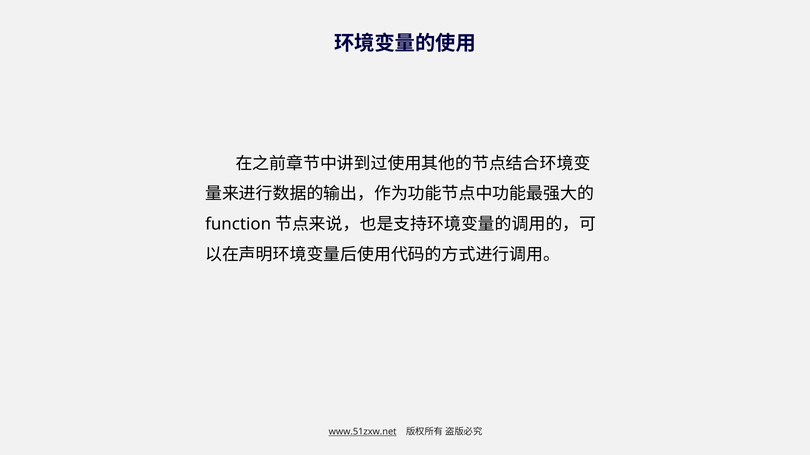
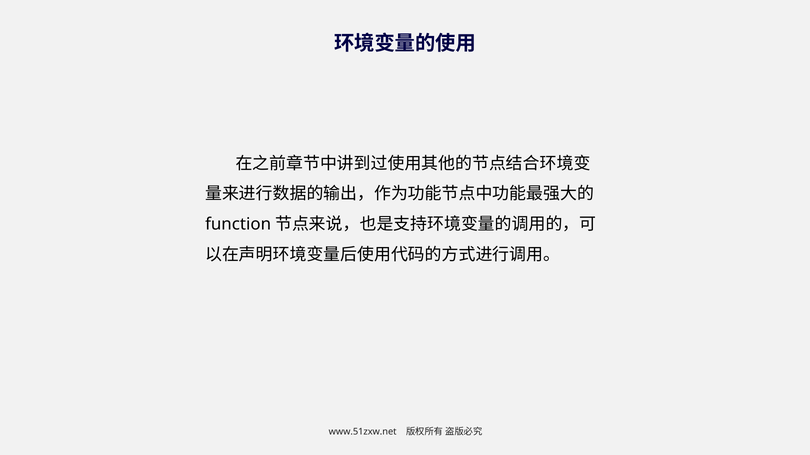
www.51zxw.net underline: present -> none
